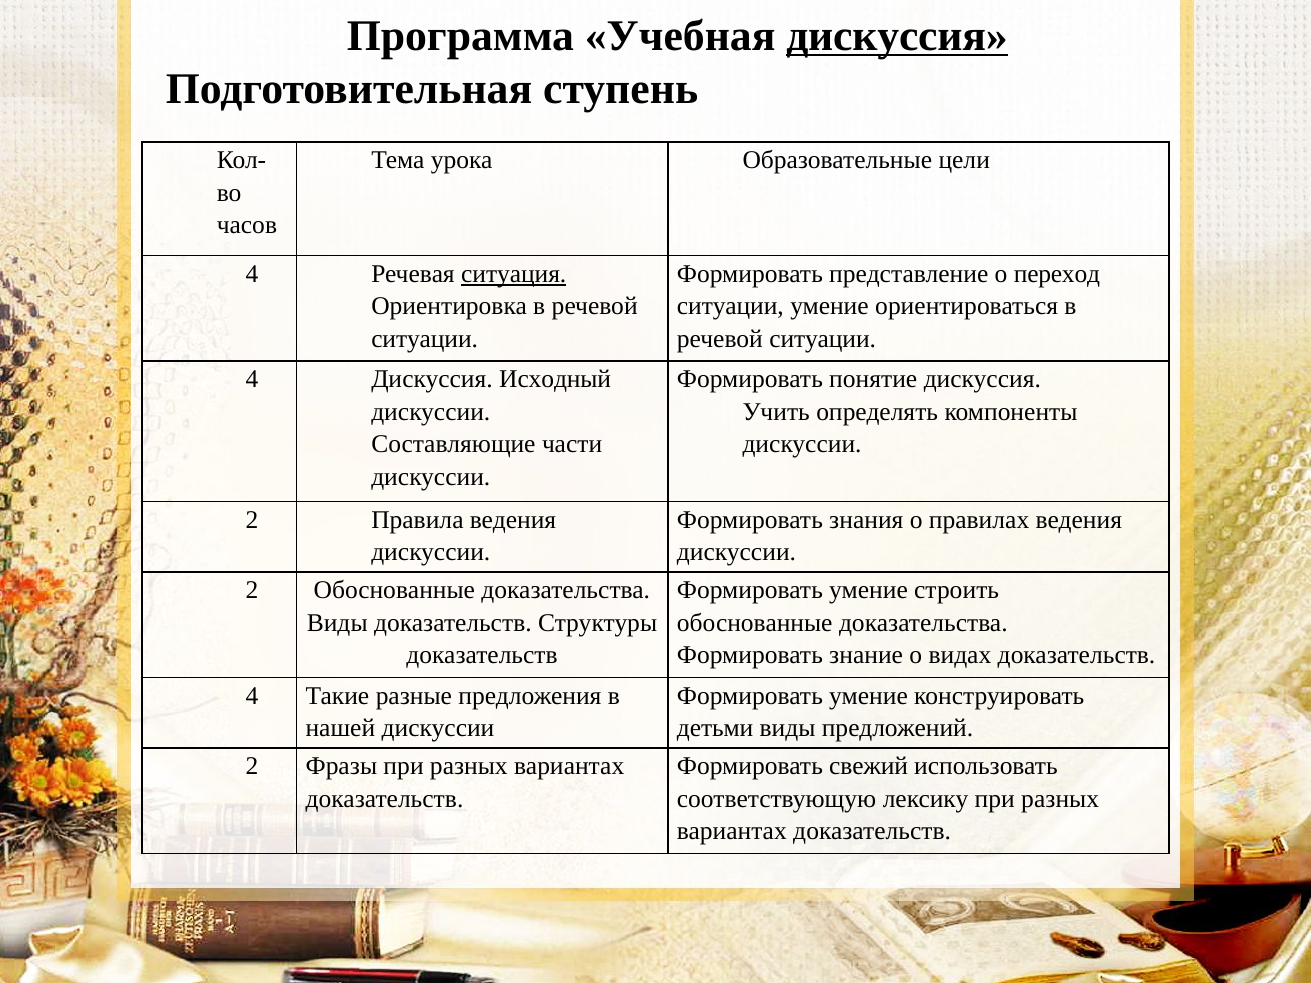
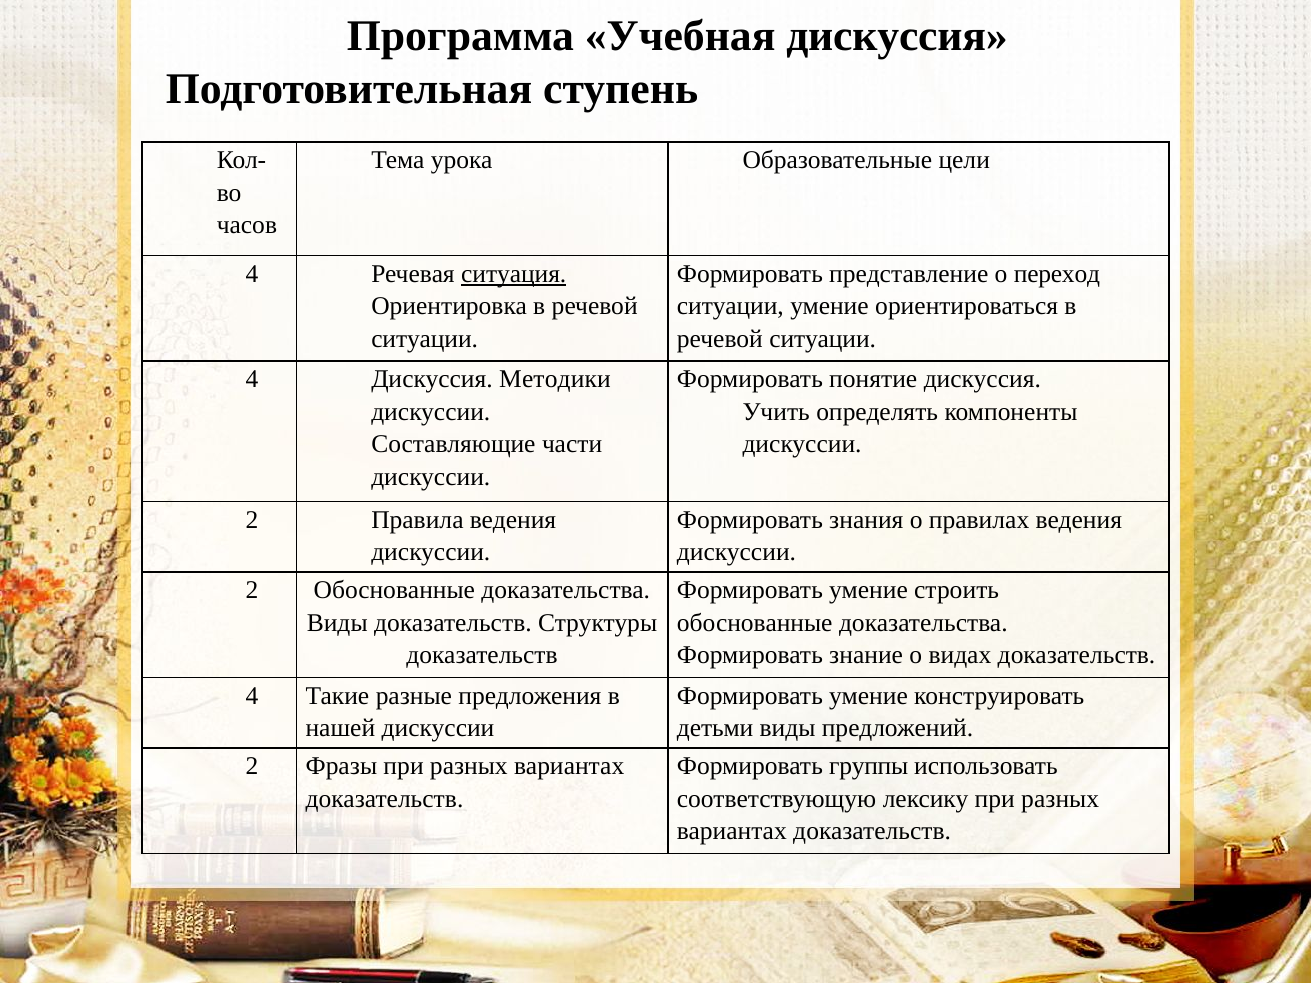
дискуссия at (897, 36) underline: present -> none
Исходный: Исходный -> Методики
свежий: свежий -> группы
